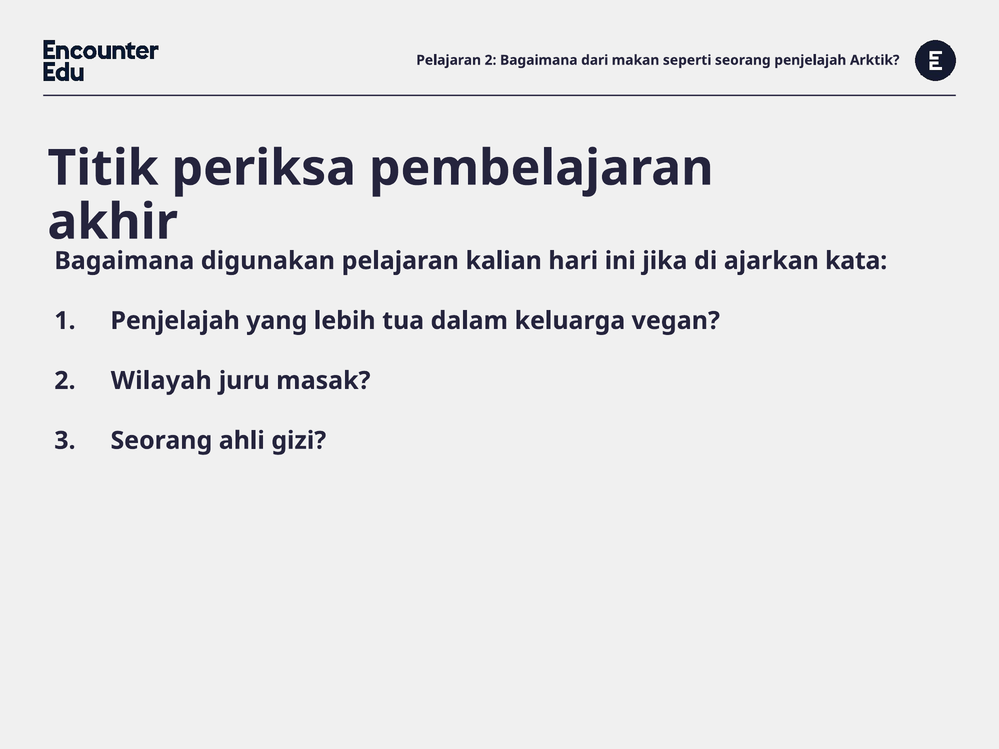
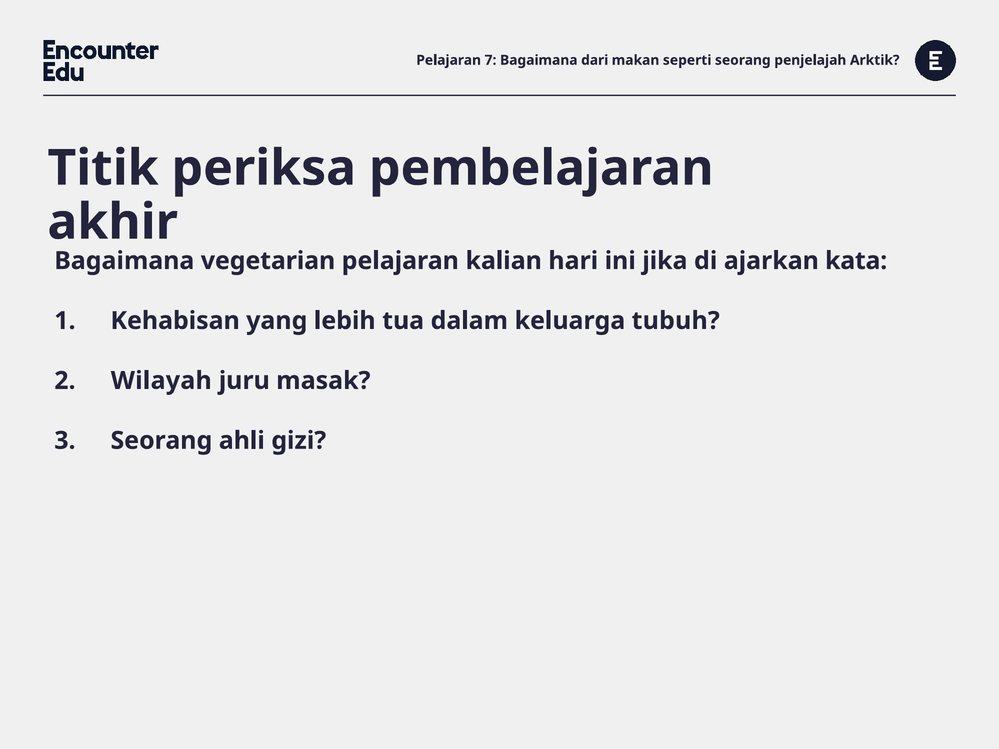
Pelajaran 2: 2 -> 7
digunakan: digunakan -> vegetarian
Penjelajah at (175, 321): Penjelajah -> Kehabisan
vegan: vegan -> tubuh
